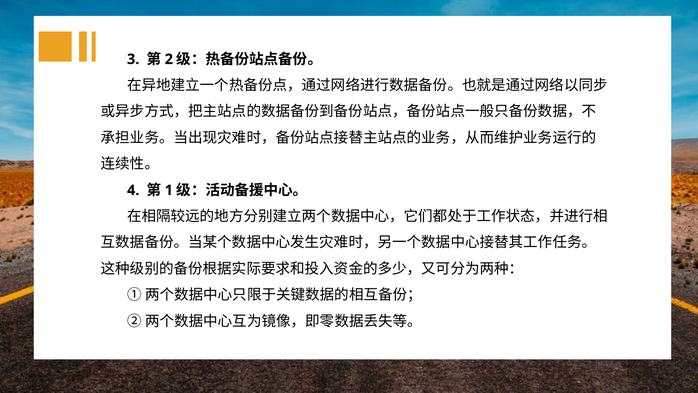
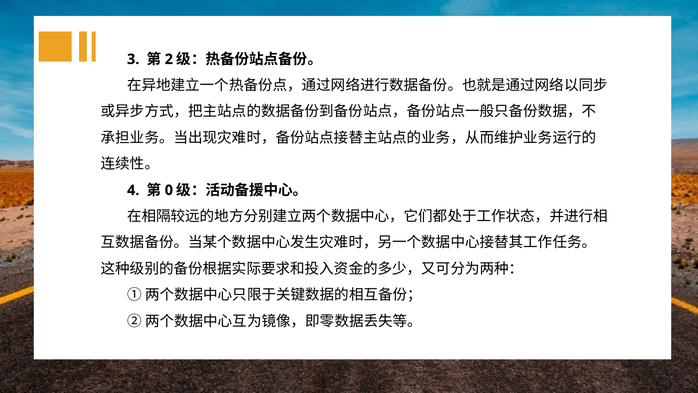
1: 1 -> 0
